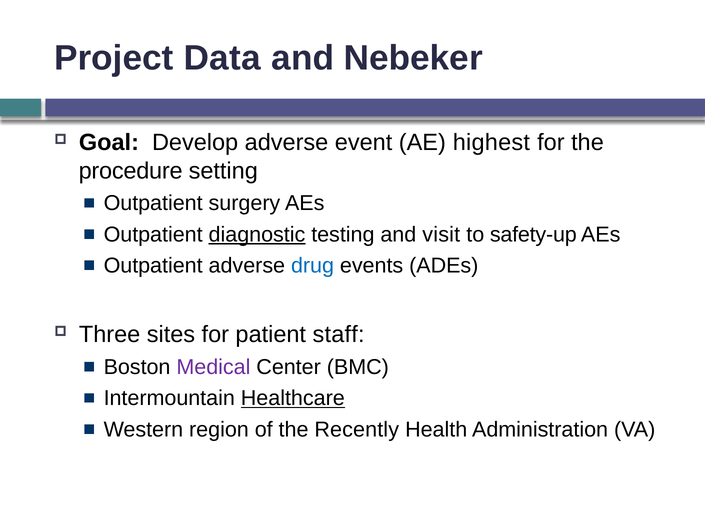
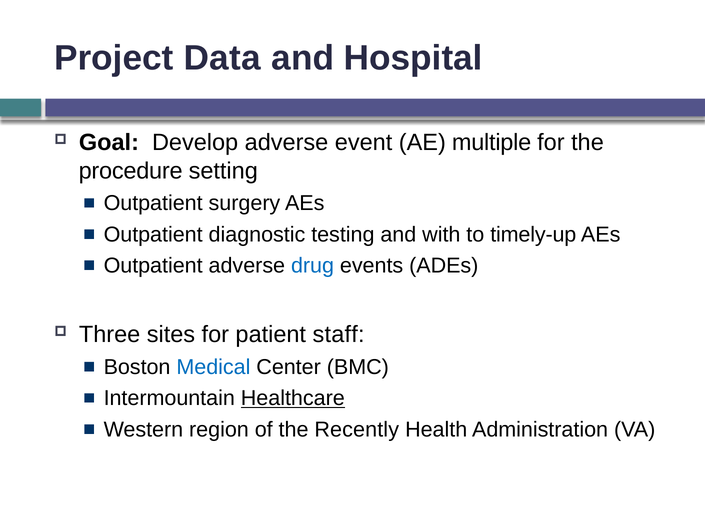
Nebeker: Nebeker -> Hospital
highest: highest -> multiple
diagnostic underline: present -> none
visit: visit -> with
safety-up: safety-up -> timely-up
Medical colour: purple -> blue
